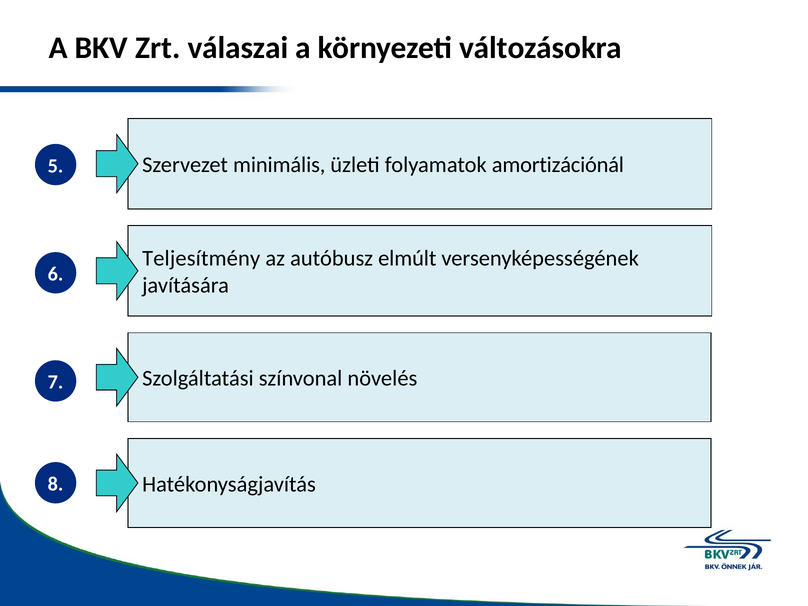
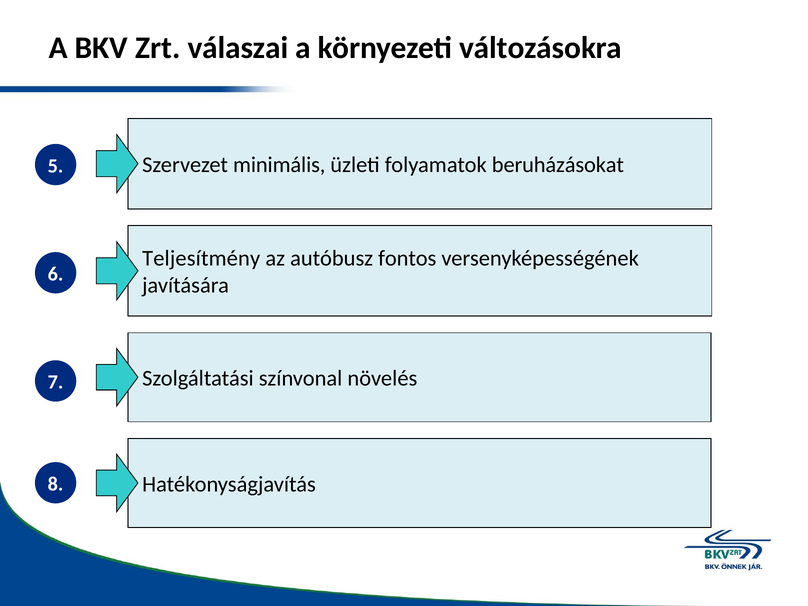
amortizációnál: amortizációnál -> beruházásokat
elmúlt: elmúlt -> fontos
